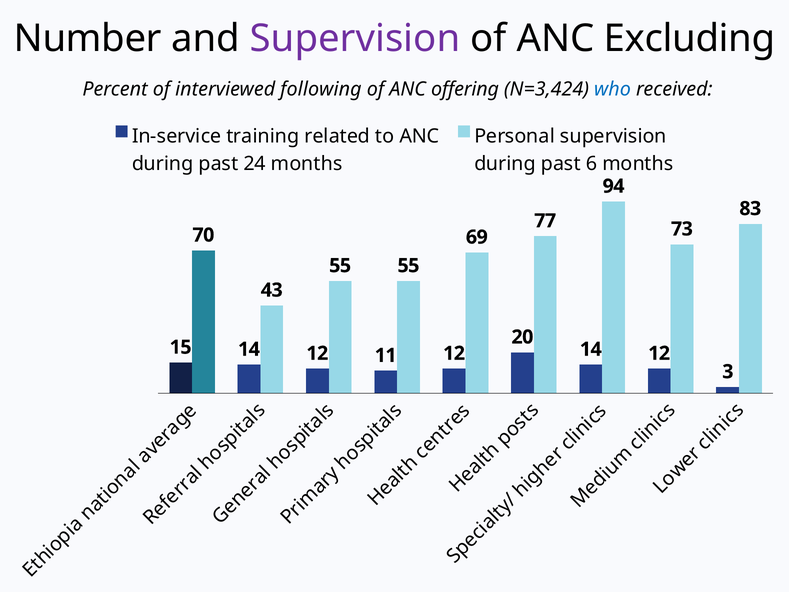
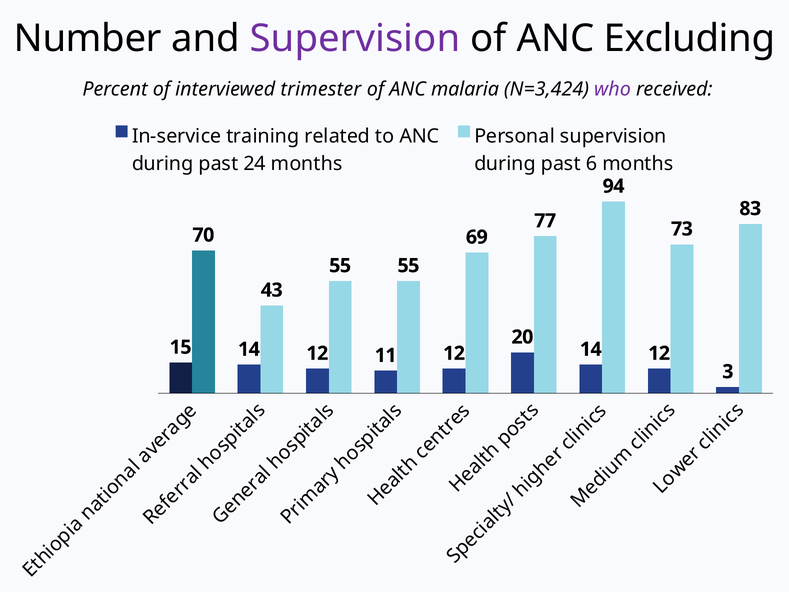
following: following -> trimester
offering: offering -> malaria
who colour: blue -> purple
